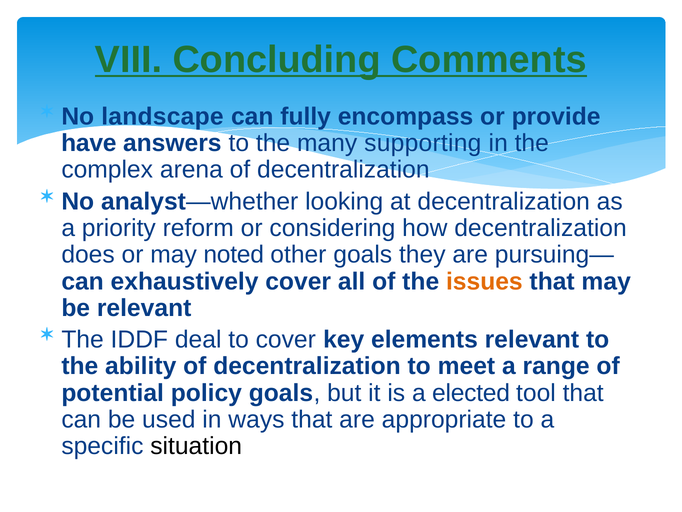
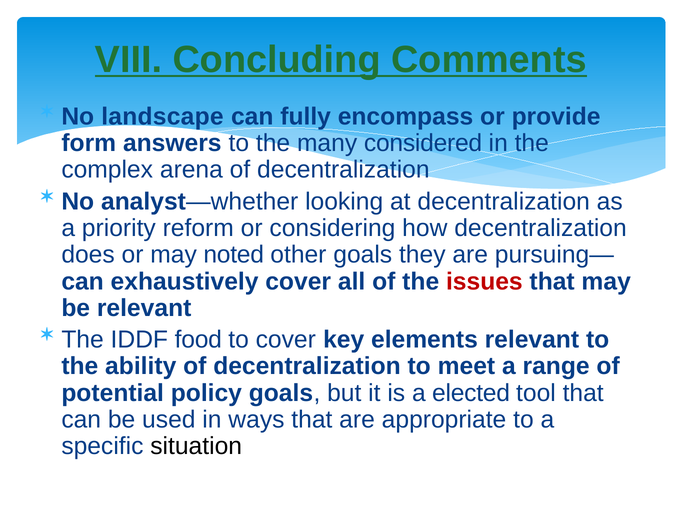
have: have -> form
supporting: supporting -> considered
issues colour: orange -> red
deal: deal -> food
